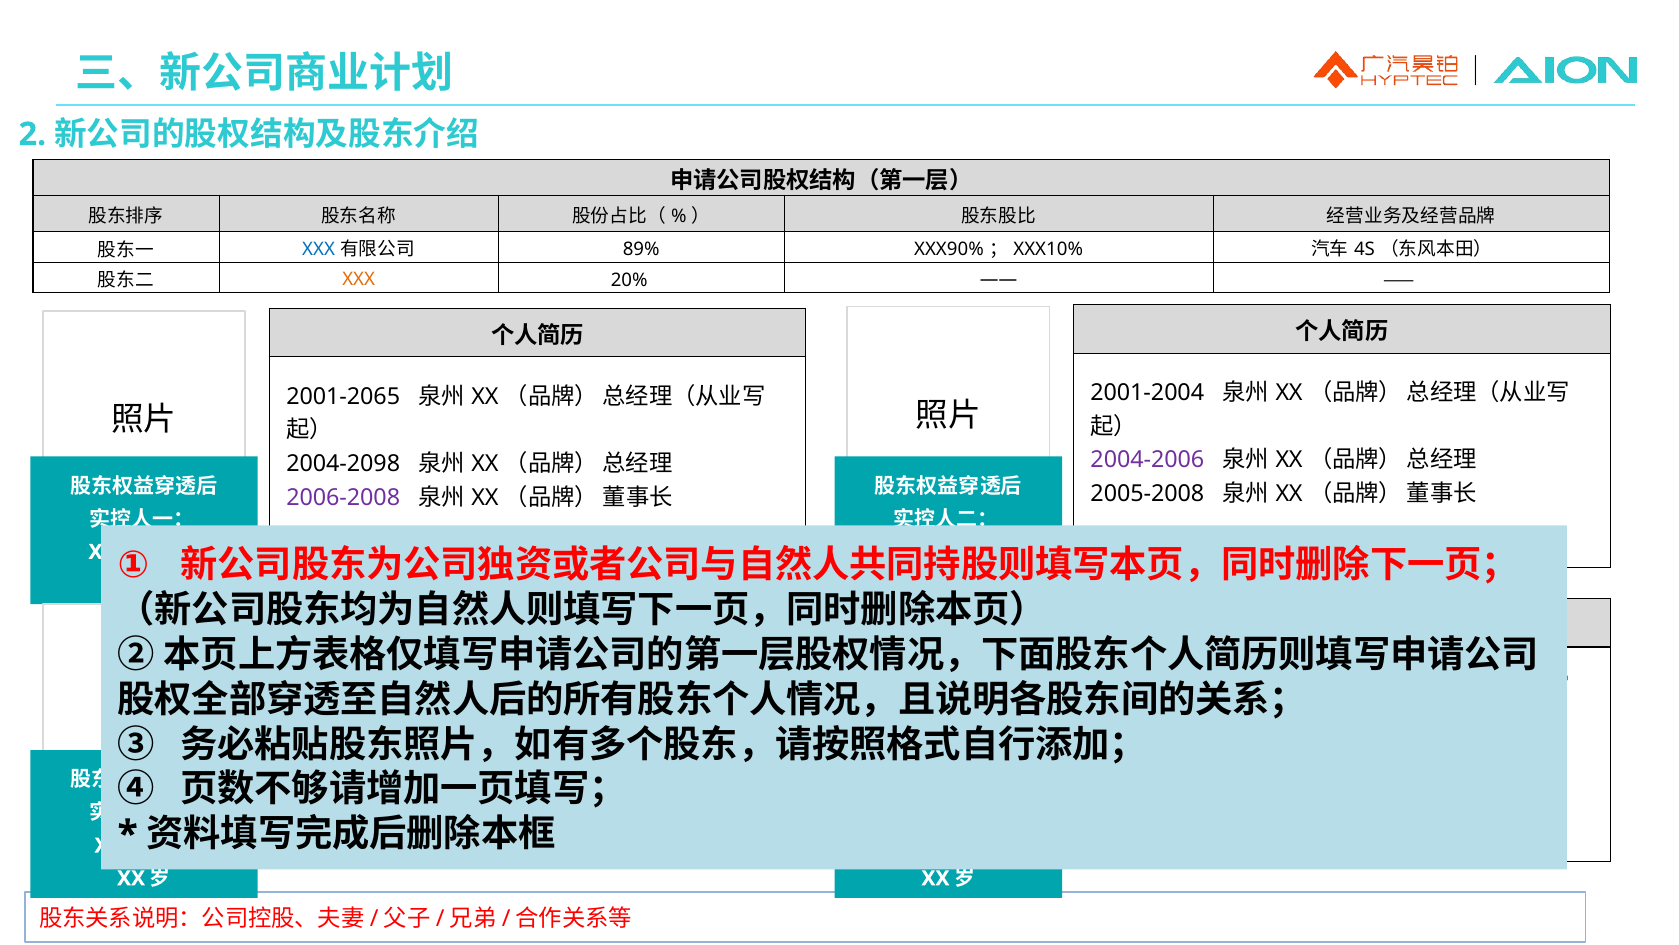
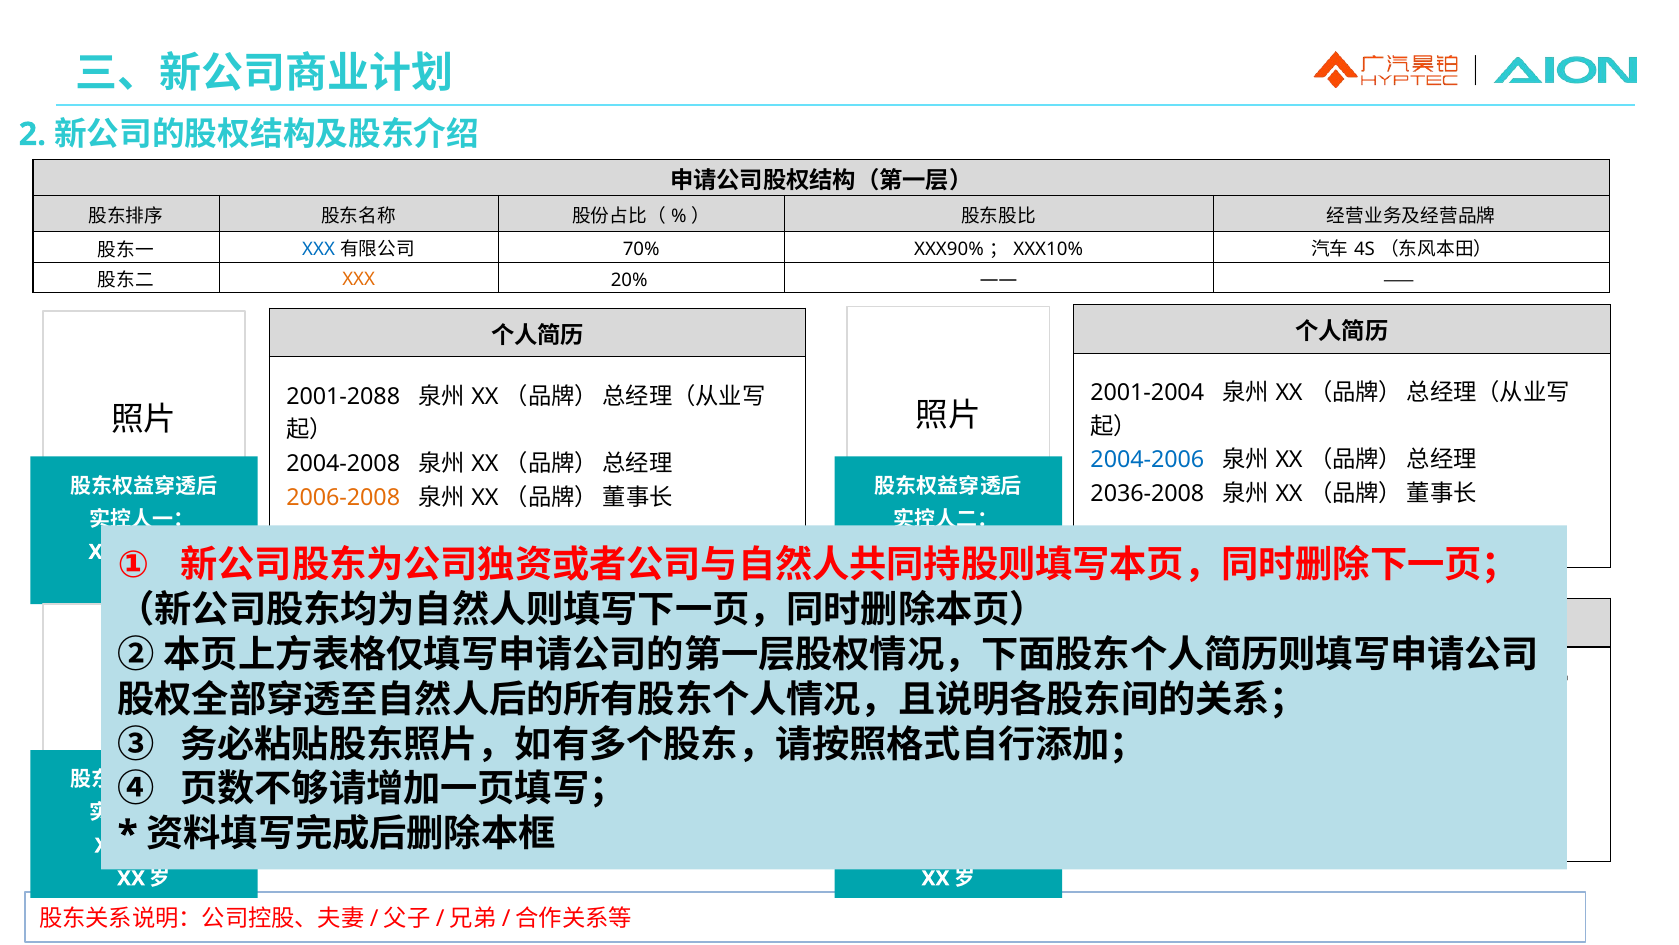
89%: 89% -> 70%
2001-2065: 2001-2065 -> 2001-2088
2004-2006 at (1147, 460) colour: purple -> blue
2004-2098: 2004-2098 -> 2004-2008
2005-2008: 2005-2008 -> 2036-2008
2006-2008 at (343, 497) colour: purple -> orange
